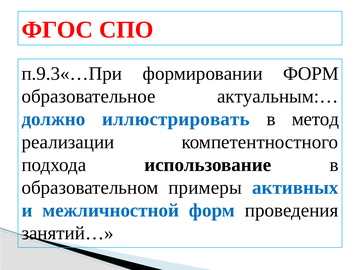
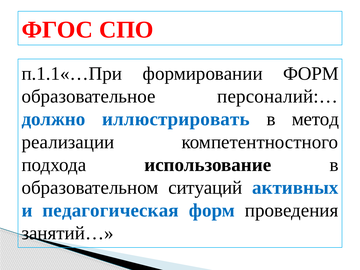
п.9.3«…При: п.9.3«…При -> п.1.1«…При
актуальным:…: актуальным:… -> персоналий:…
примеры: примеры -> ситуаций
межличностной: межличностной -> педагогическая
